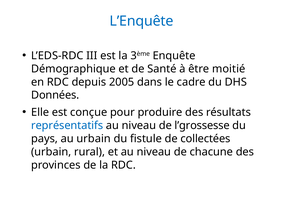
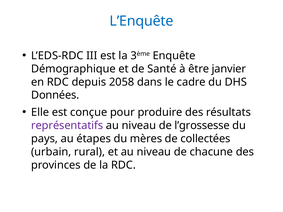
moitié: moitié -> janvier
2005: 2005 -> 2058
représentatifs colour: blue -> purple
au urbain: urbain -> étapes
fistule: fistule -> mères
